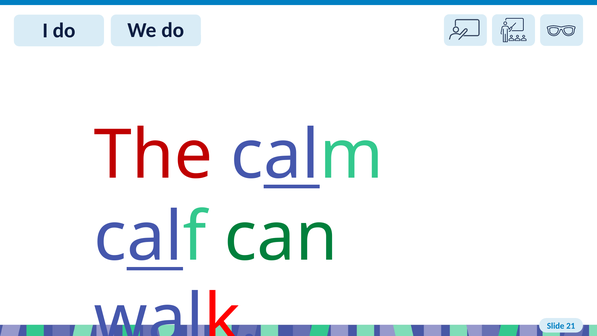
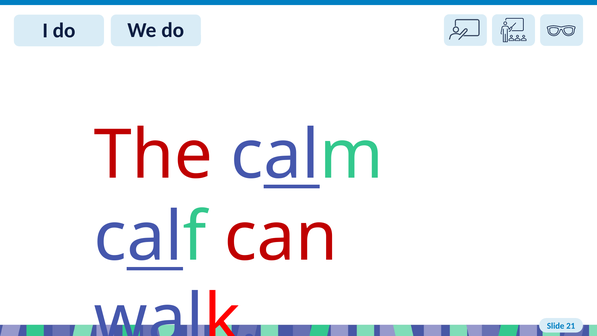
can colour: green -> red
